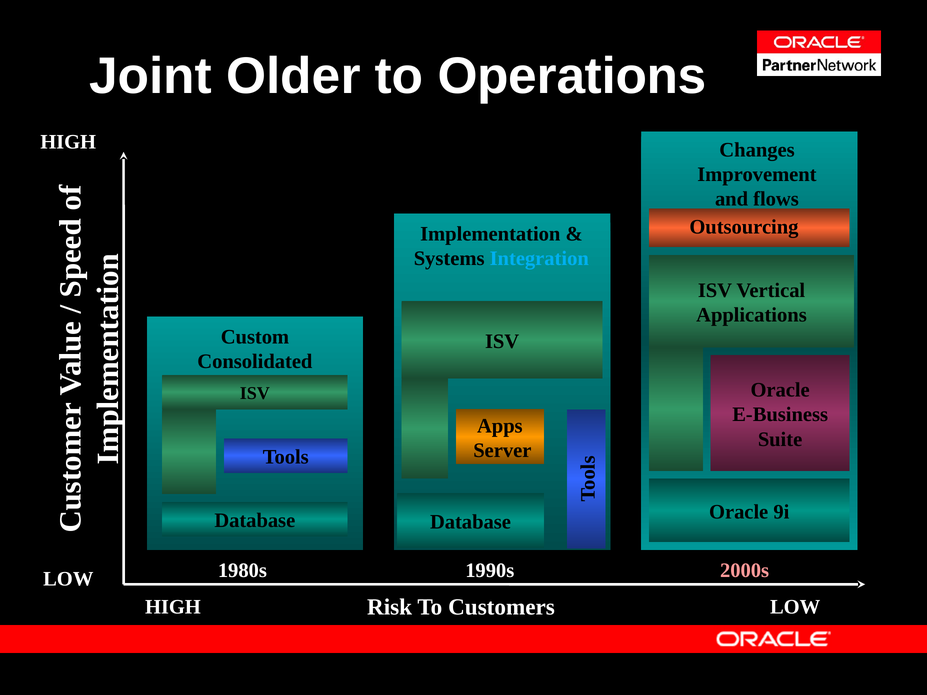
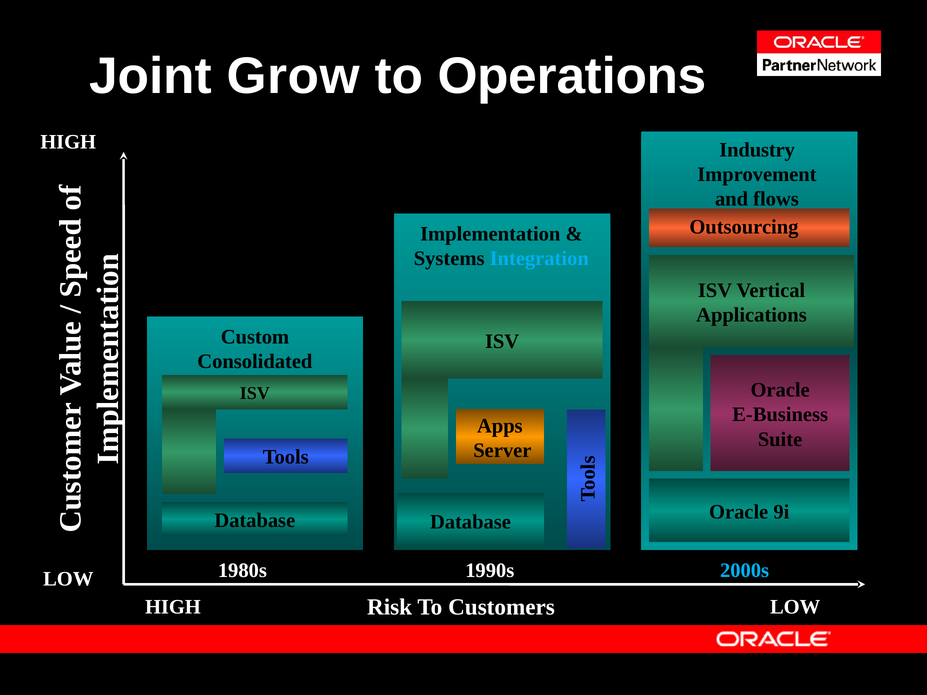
Older: Older -> Grow
Changes: Changes -> Industry
2000s colour: pink -> light blue
